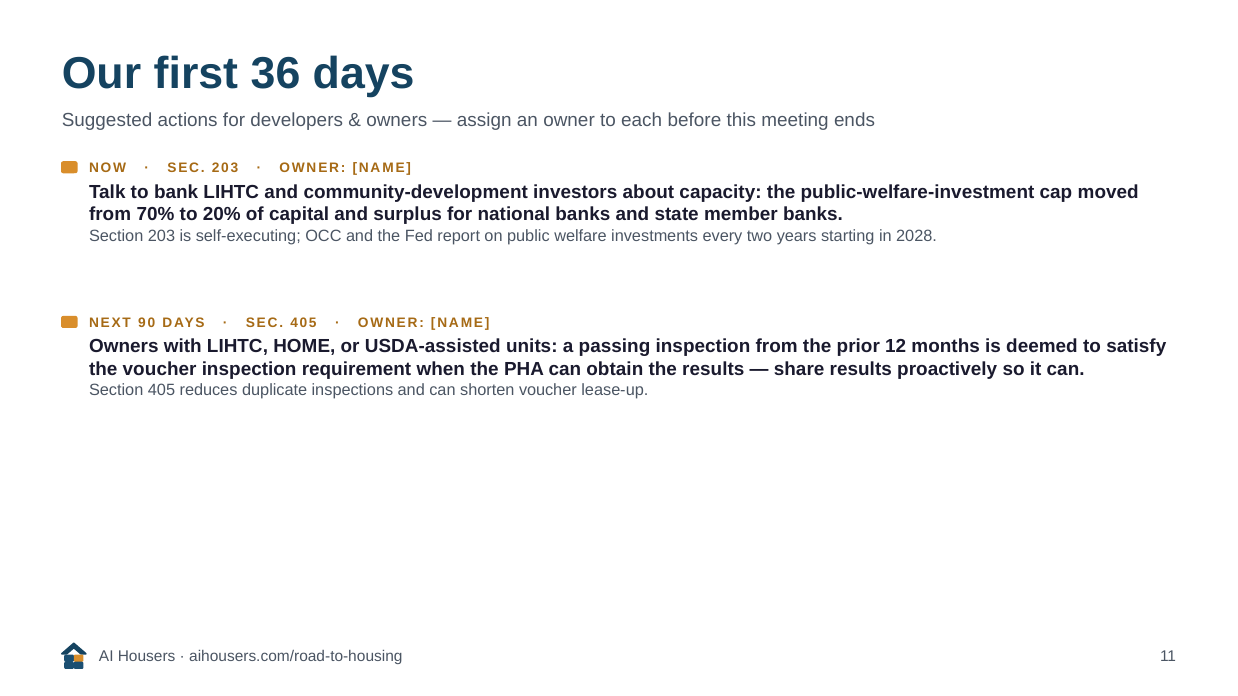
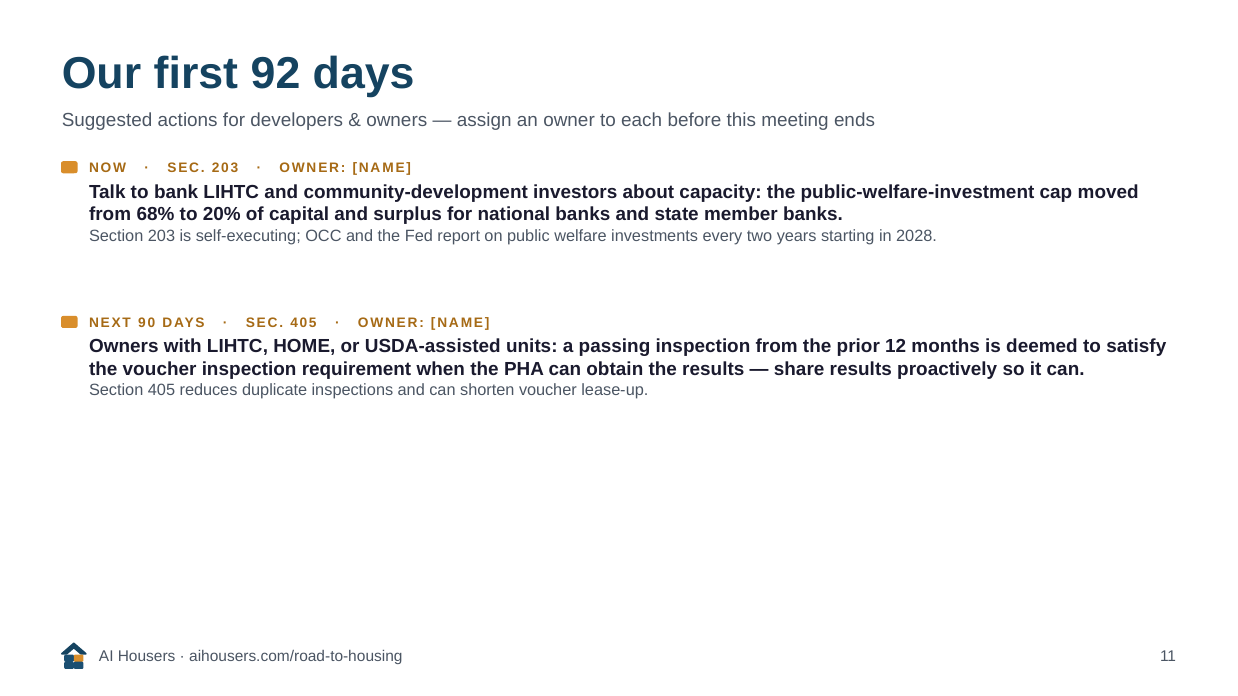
36: 36 -> 92
70%: 70% -> 68%
